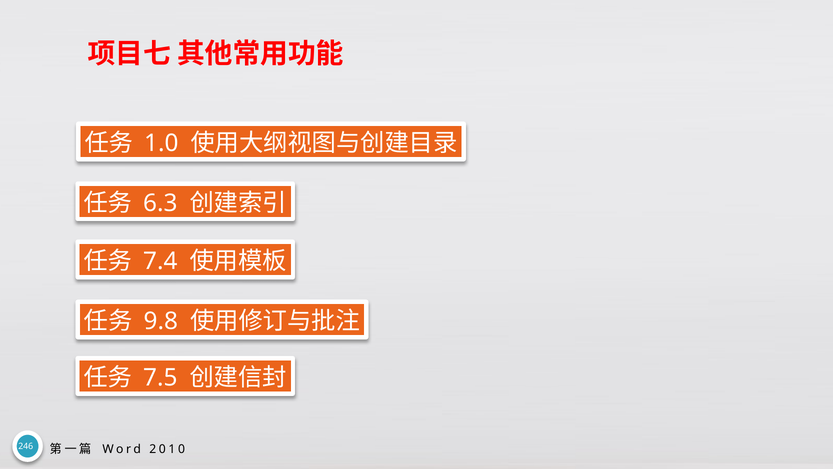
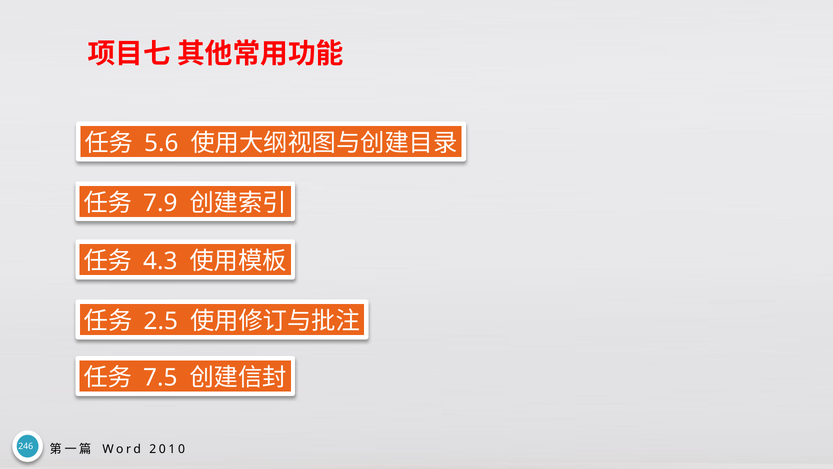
1.0: 1.0 -> 5.6
6.3: 6.3 -> 7.9
7.4: 7.4 -> 4.3
9.8: 9.8 -> 2.5
